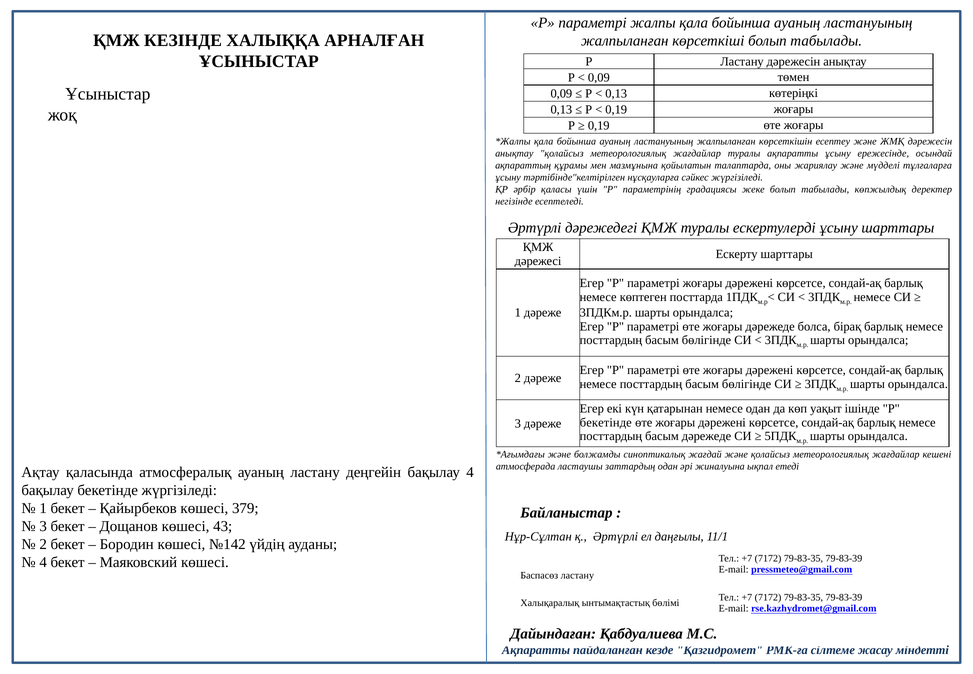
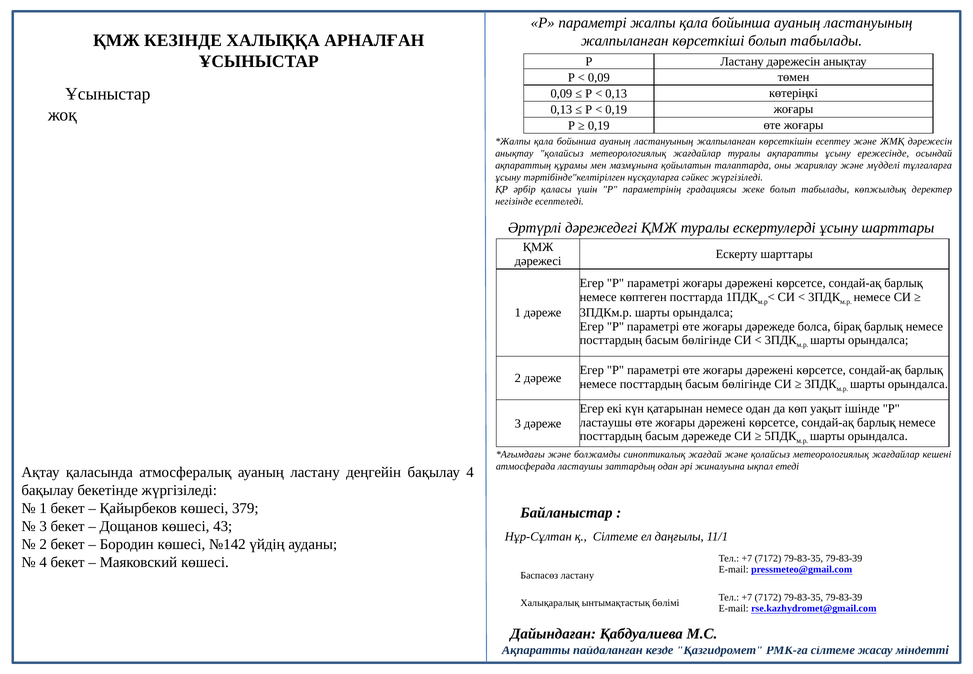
бекетінде at (606, 422): бекетінде -> ластаушы
қ Әртүрлі: Әртүрлі -> Сілтеме
